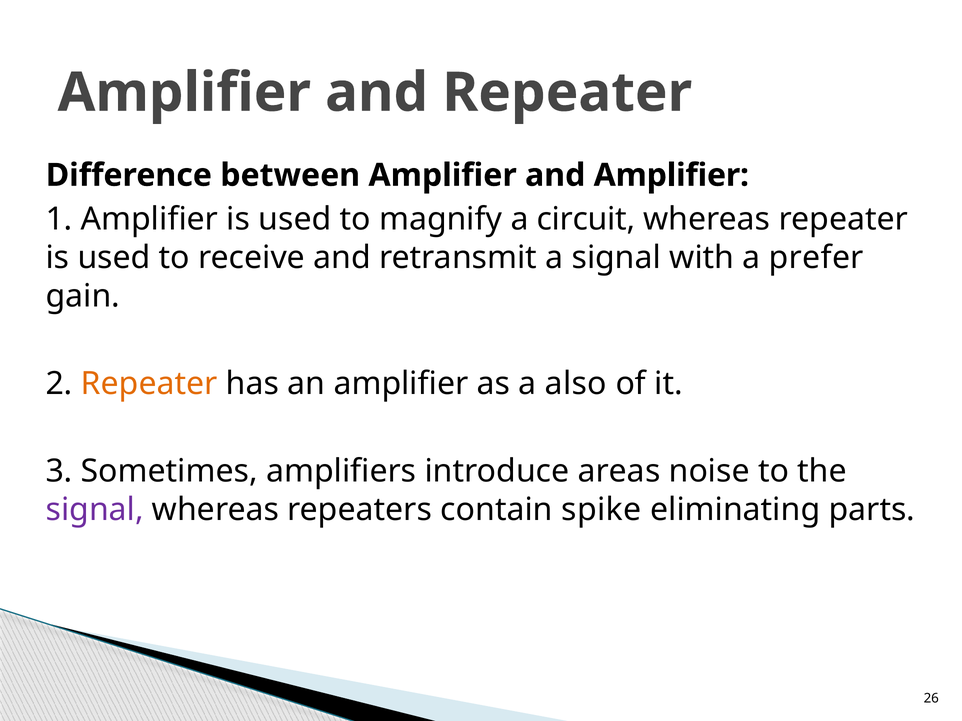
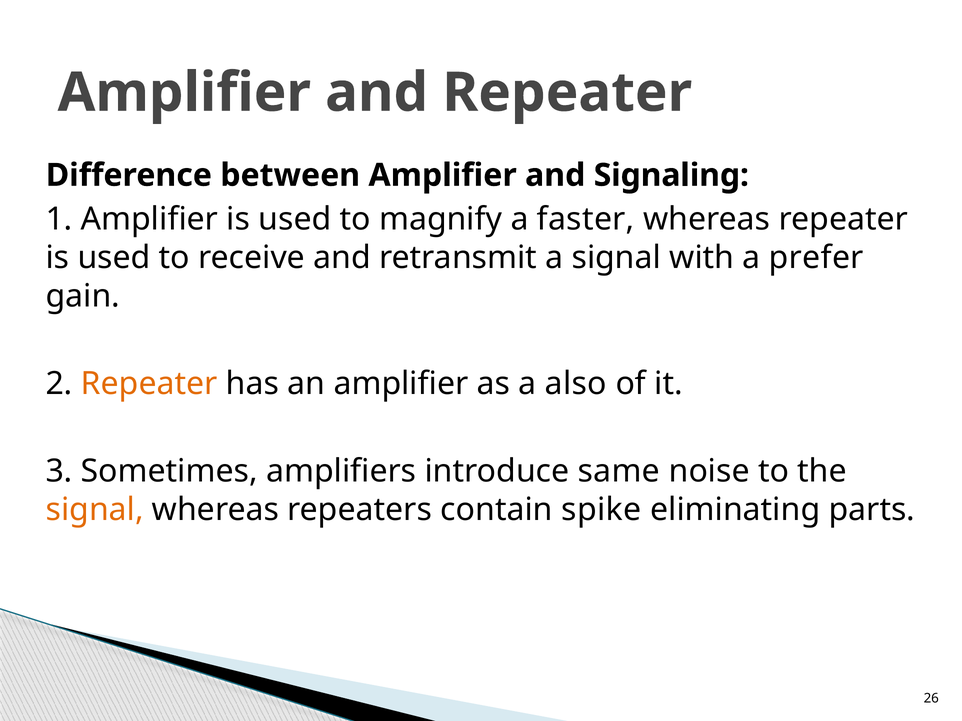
and Amplifier: Amplifier -> Signaling
circuit: circuit -> faster
areas: areas -> same
signal at (95, 510) colour: purple -> orange
